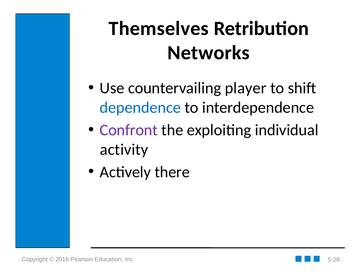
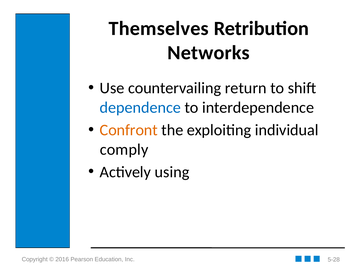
player: player -> return
Confront colour: purple -> orange
activity: activity -> comply
there: there -> using
